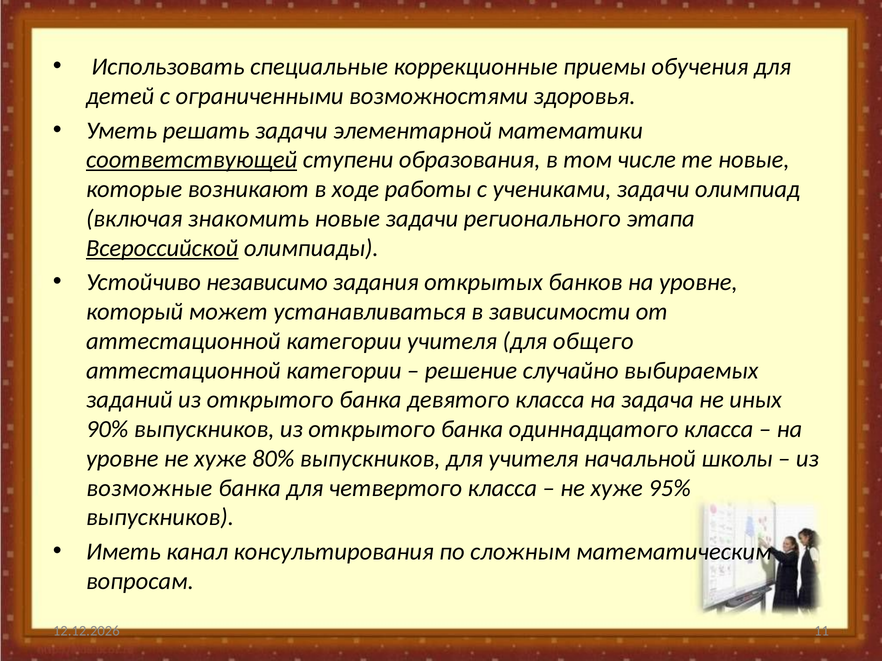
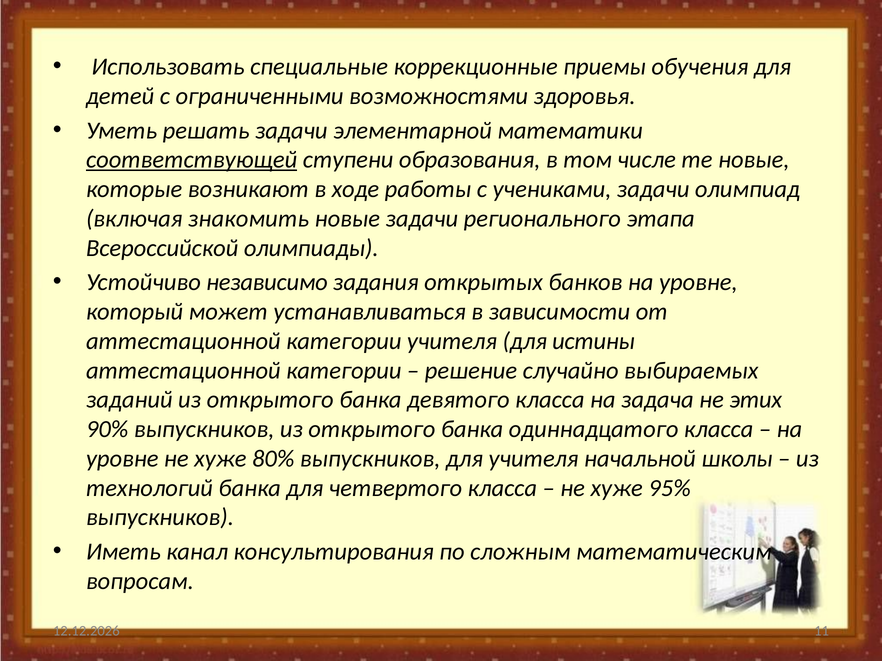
Всероссийской underline: present -> none
общего: общего -> истины
иных: иных -> этих
возможные: возможные -> технологий
